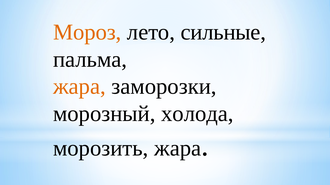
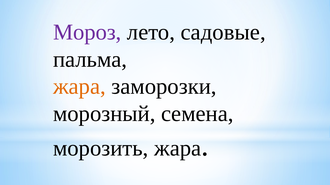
Мороз colour: orange -> purple
сильные: сильные -> садовые
холода: холода -> семена
